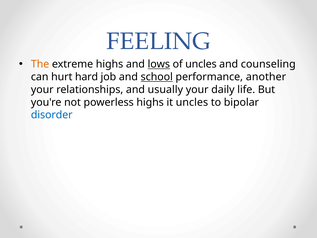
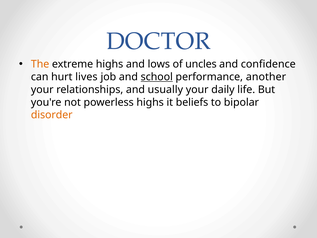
FEELING: FEELING -> DOCTOR
lows underline: present -> none
counseling: counseling -> confidence
hard: hard -> lives
it uncles: uncles -> beliefs
disorder colour: blue -> orange
